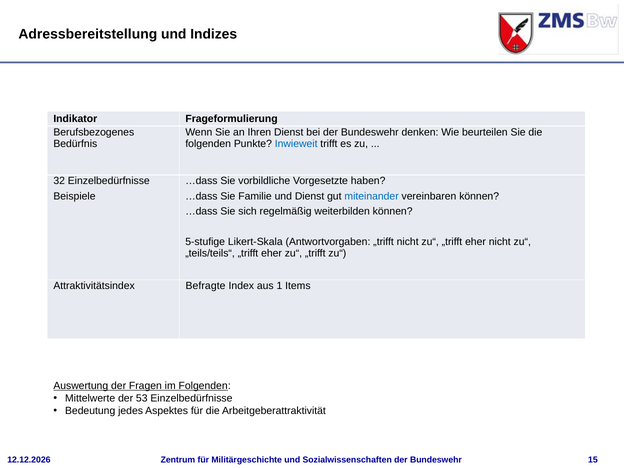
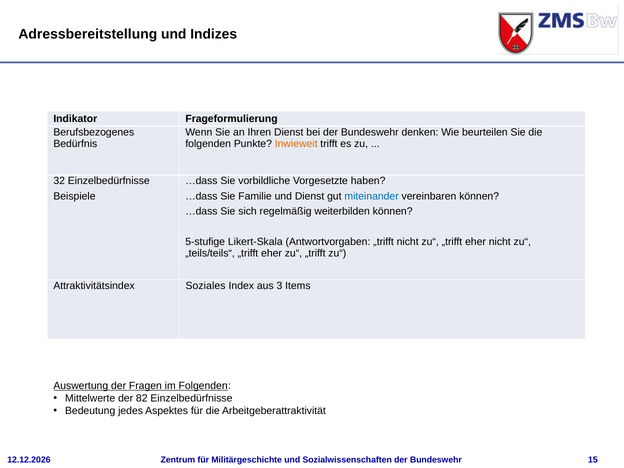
Inwieweit colour: blue -> orange
Befragte: Befragte -> Soziales
1: 1 -> 3
53: 53 -> 82
